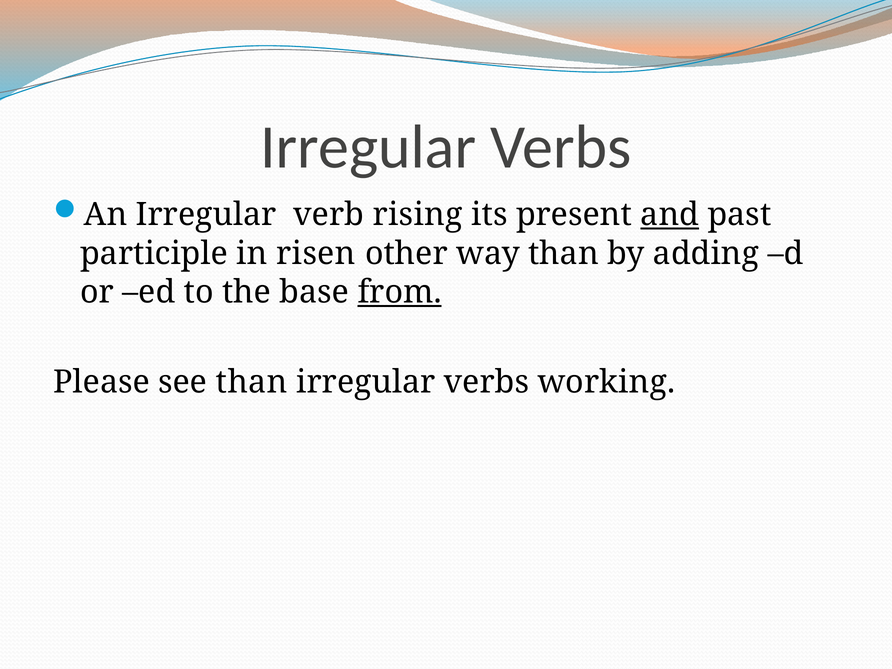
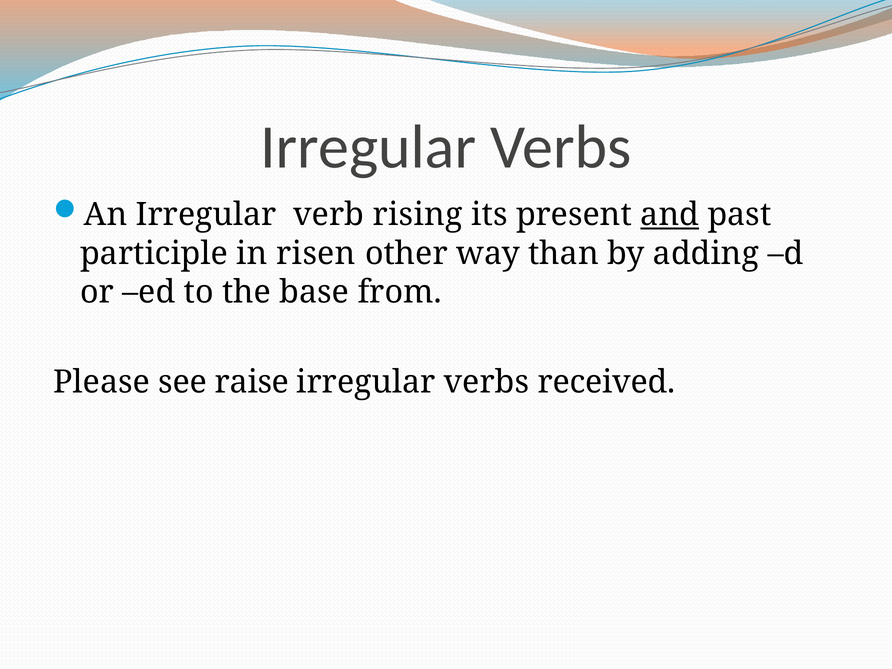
from underline: present -> none
see than: than -> raise
working: working -> received
